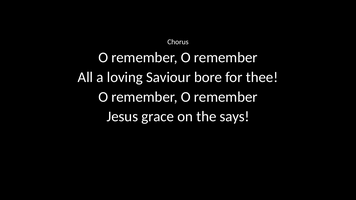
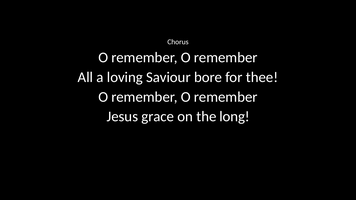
says: says -> long
